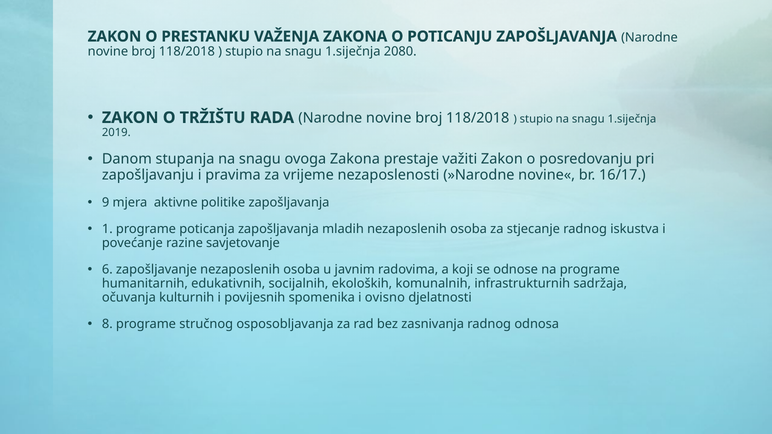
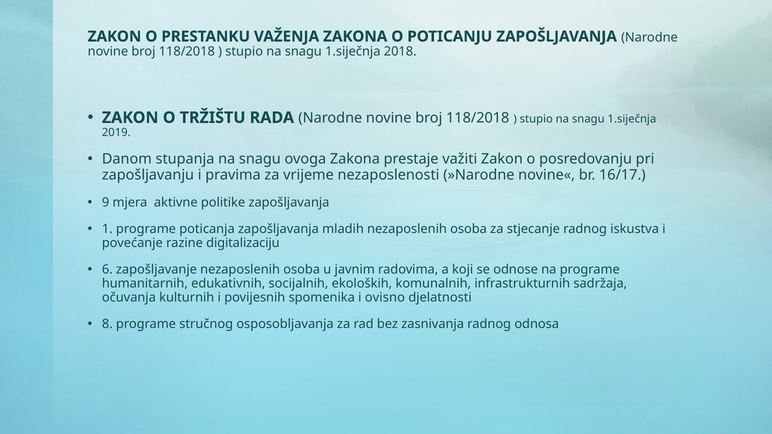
2080: 2080 -> 2018
savjetovanje: savjetovanje -> digitalizaciju
